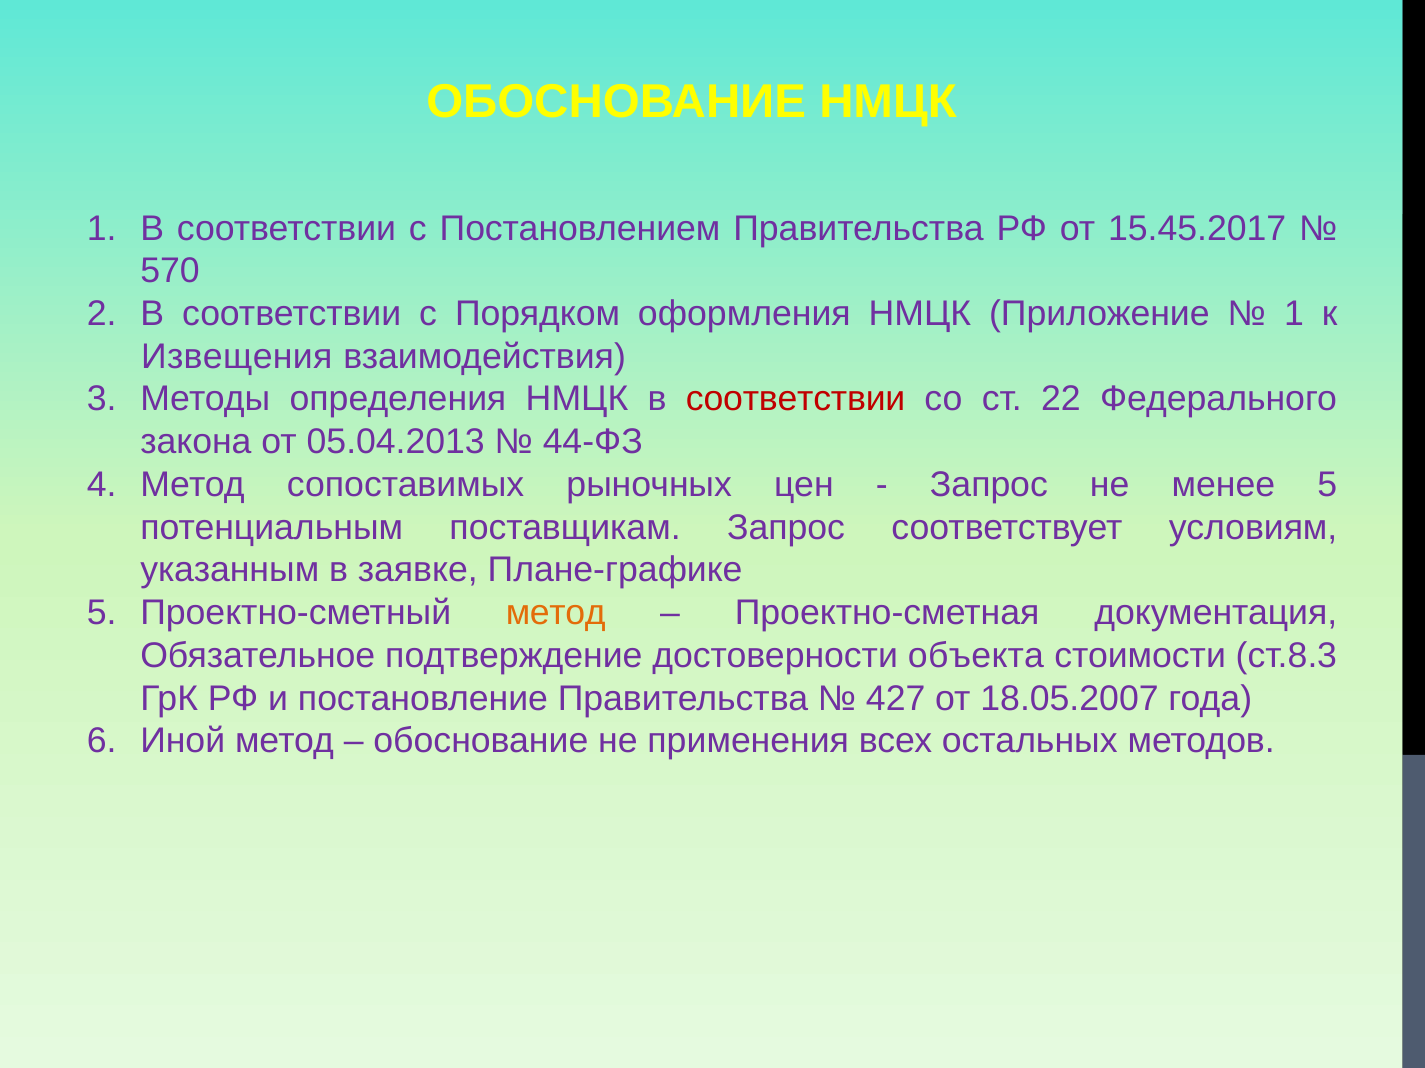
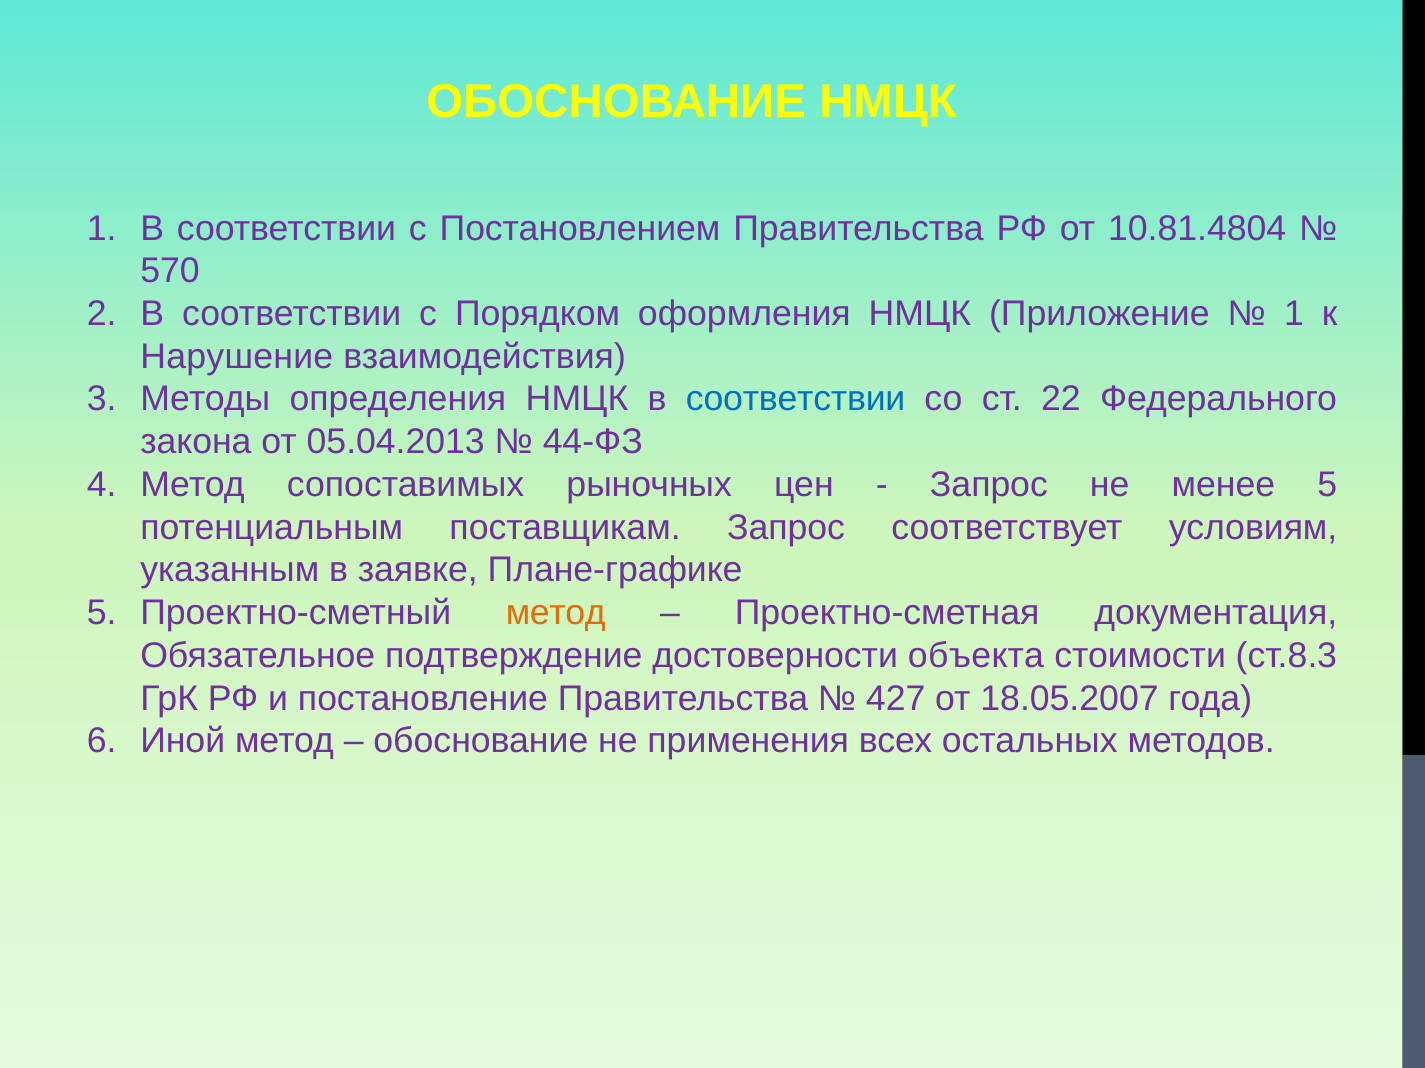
15.45.2017: 15.45.2017 -> 10.81.4804
Извещения: Извещения -> Нарушение
соответствии at (796, 400) colour: red -> blue
